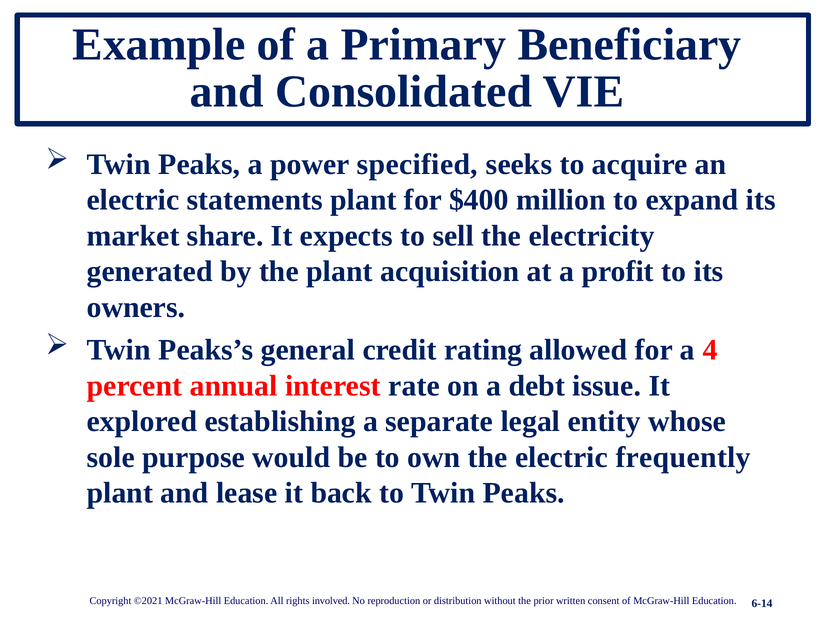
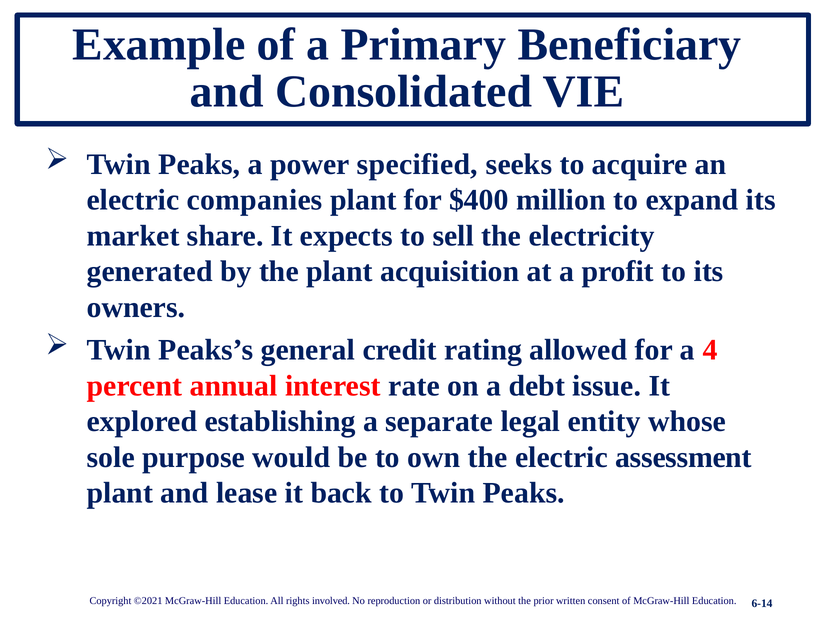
statements: statements -> companies
frequently: frequently -> assessment
